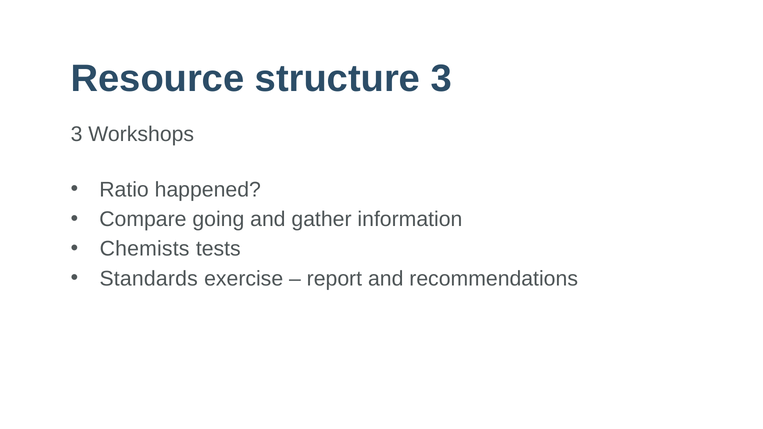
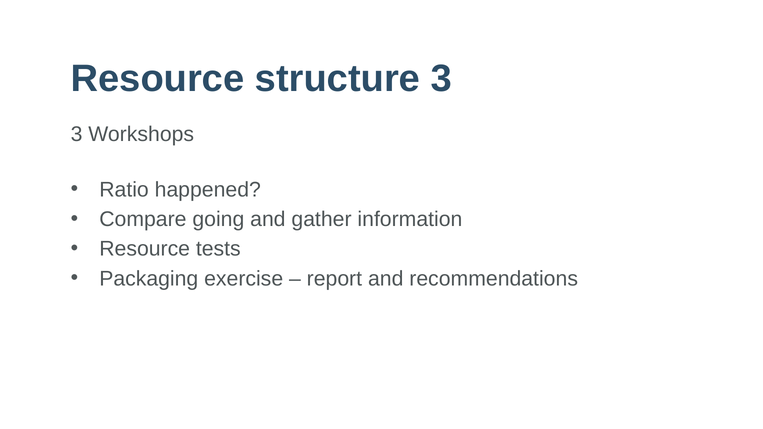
Chemists at (145, 249): Chemists -> Resource
Standards: Standards -> Packaging
